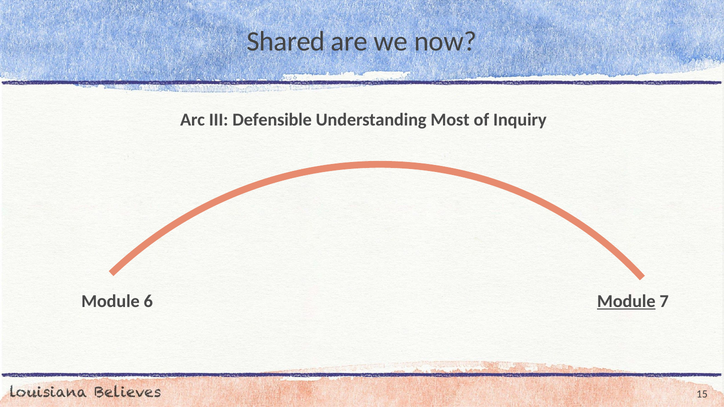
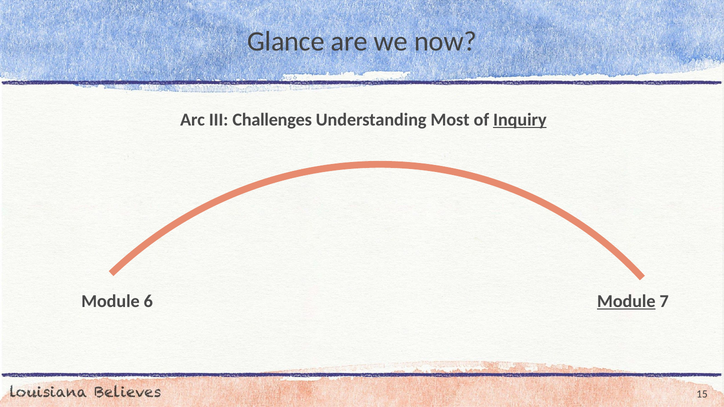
Shared: Shared -> Glance
Defensible: Defensible -> Challenges
Inquiry underline: none -> present
